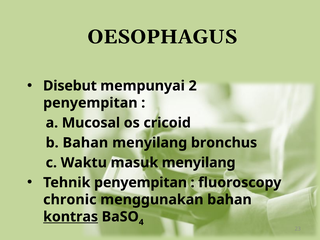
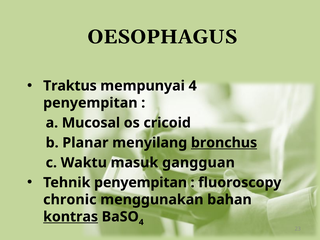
Disebut: Disebut -> Traktus
mempunyai 2: 2 -> 4
b Bahan: Bahan -> Planar
bronchus underline: none -> present
masuk menyilang: menyilang -> gangguan
